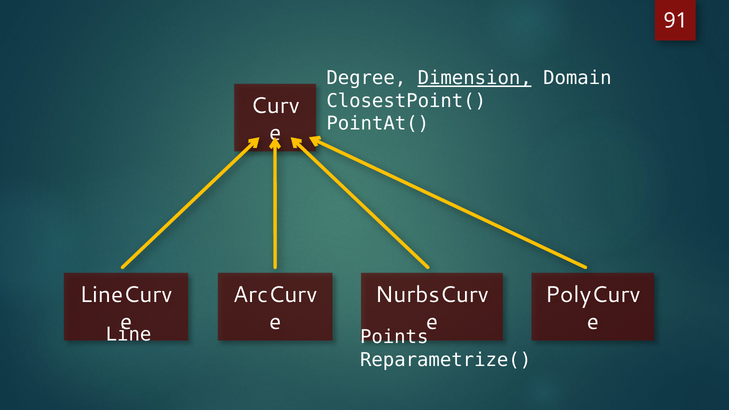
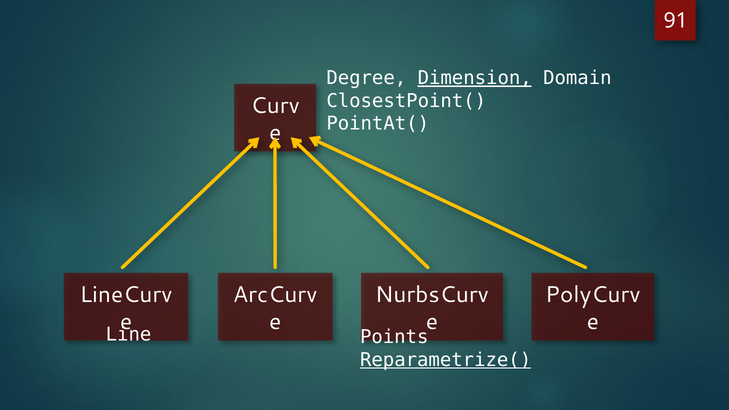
Reparametrize( underline: none -> present
